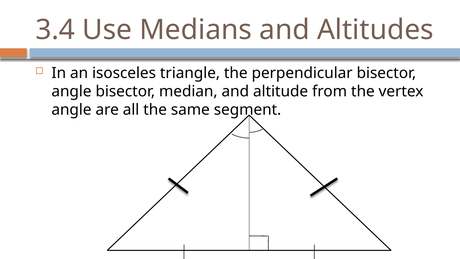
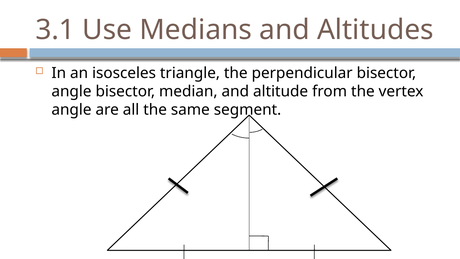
3.4: 3.4 -> 3.1
